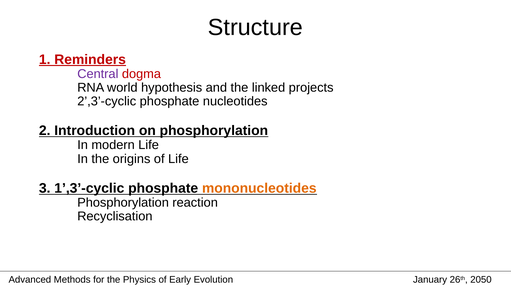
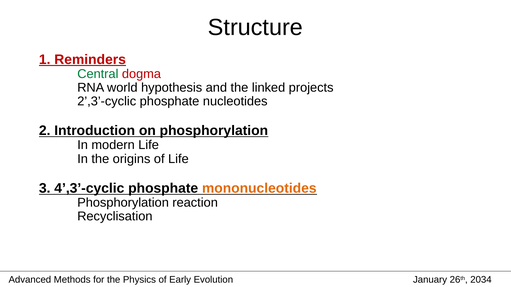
Central colour: purple -> green
1’,3’-cyclic: 1’,3’-cyclic -> 4’,3’-cyclic
2050: 2050 -> 2034
